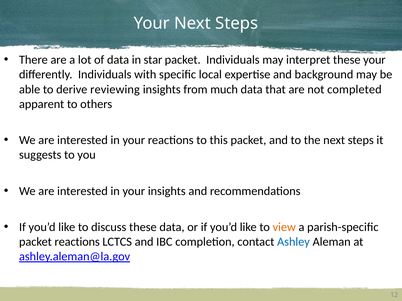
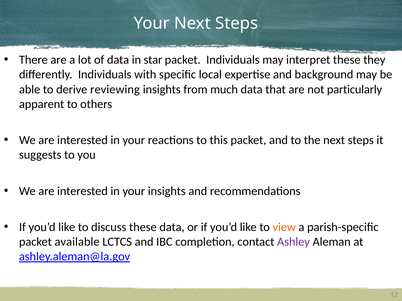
these your: your -> they
completed: completed -> particularly
packet reactions: reactions -> available
Ashley colour: blue -> purple
